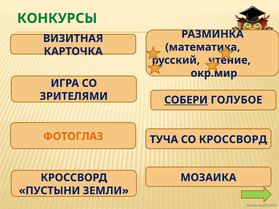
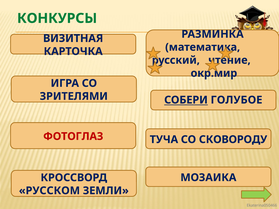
ФОТОГЛАЗ colour: orange -> red
СО КРОССВОРД: КРОССВОРД -> СКОВОРОДУ
ПУСТЫНИ: ПУСТЫНИ -> РУССКОМ
